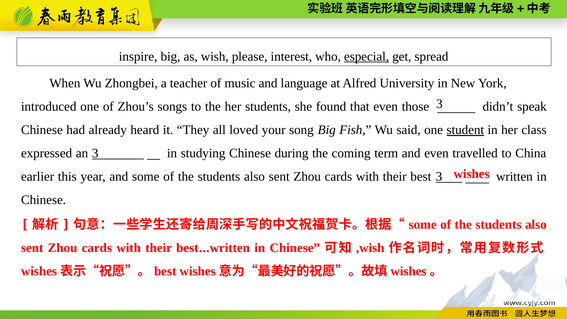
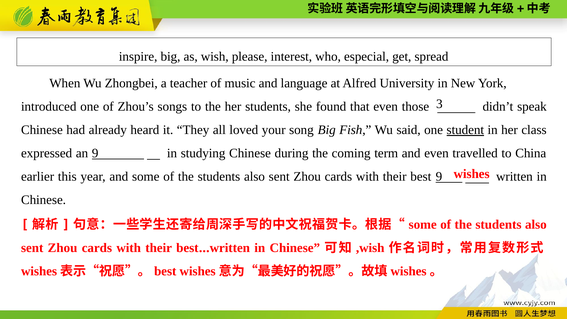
especial underline: present -> none
an 3: 3 -> 9
best 3: 3 -> 9
